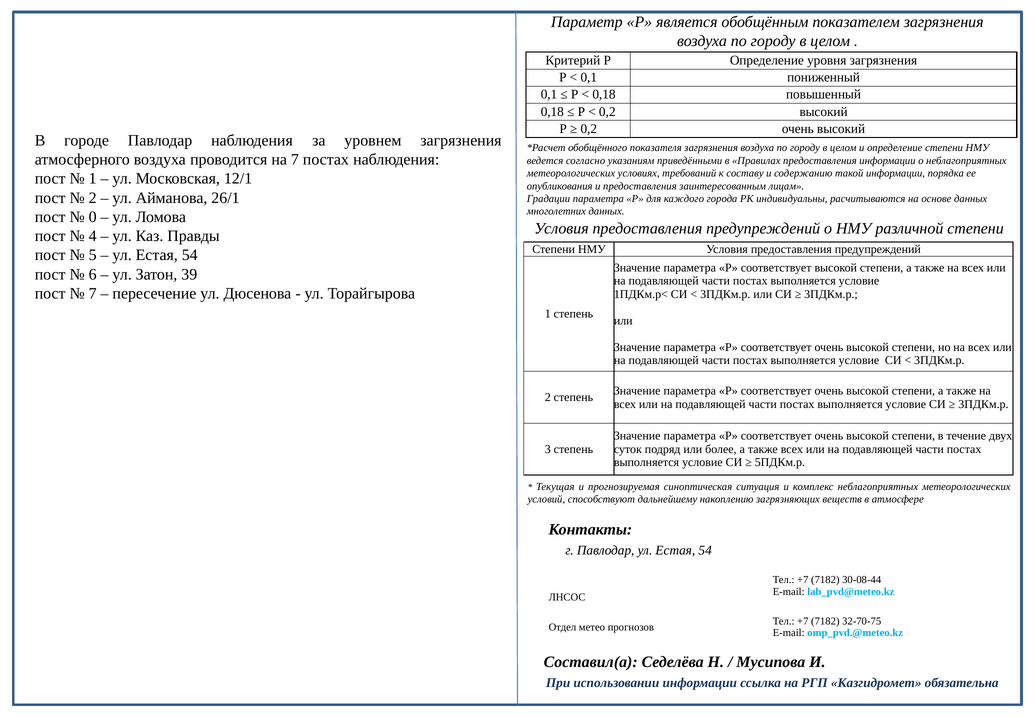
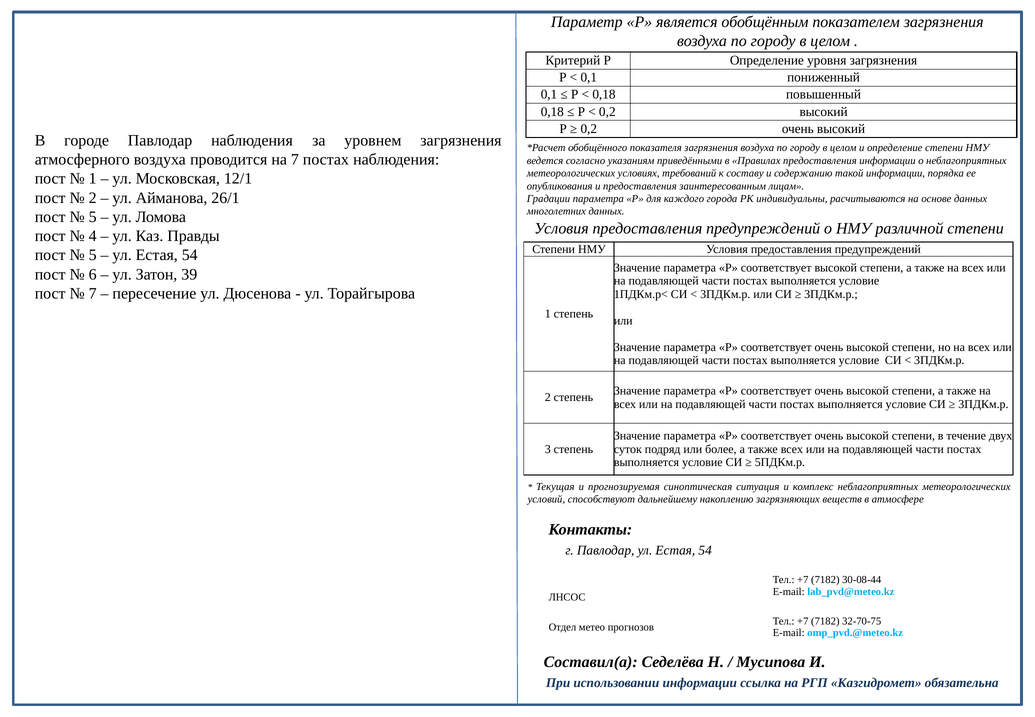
0 at (93, 217): 0 -> 5
